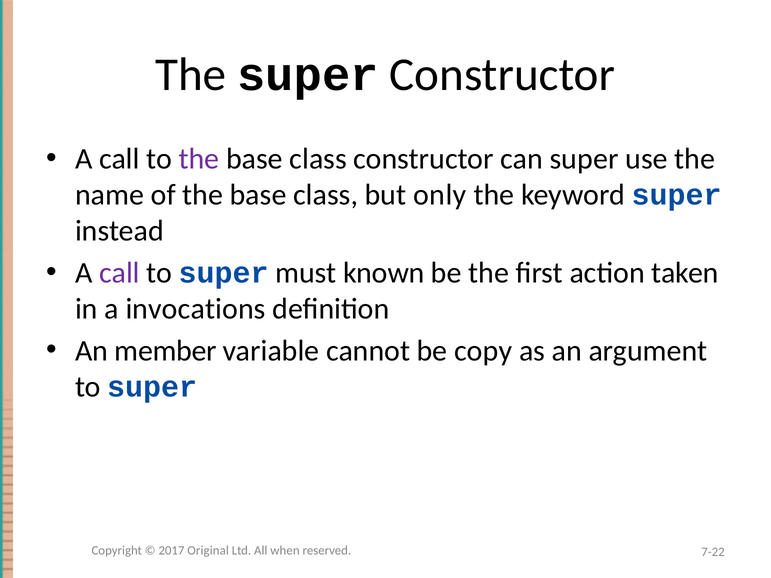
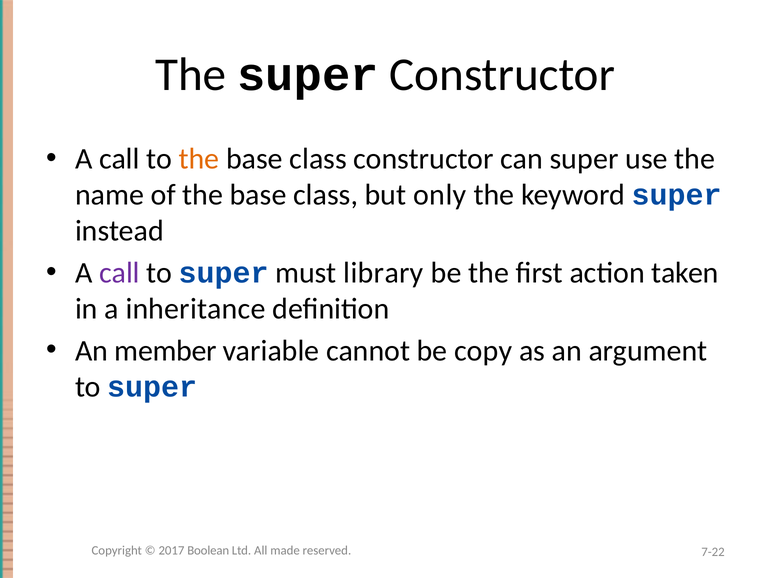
the at (199, 159) colour: purple -> orange
known: known -> library
invocations: invocations -> inheritance
Original: Original -> Boolean
when: when -> made
